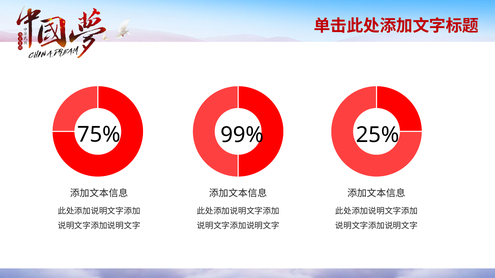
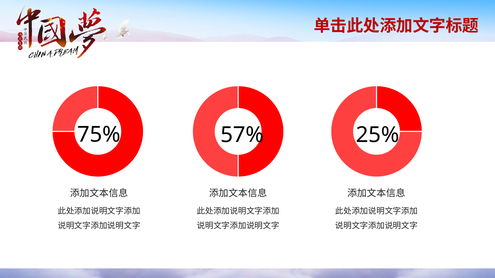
99%: 99% -> 57%
